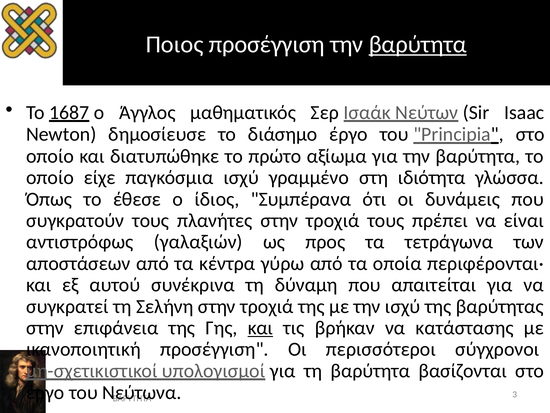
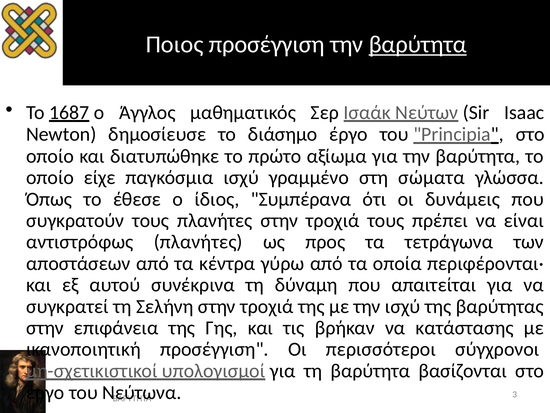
ιδιότητα: ιδιότητα -> σώματα
αντιστρόφως γαλαξιών: γαλαξιών -> πλανήτες
και at (260, 328) underline: present -> none
